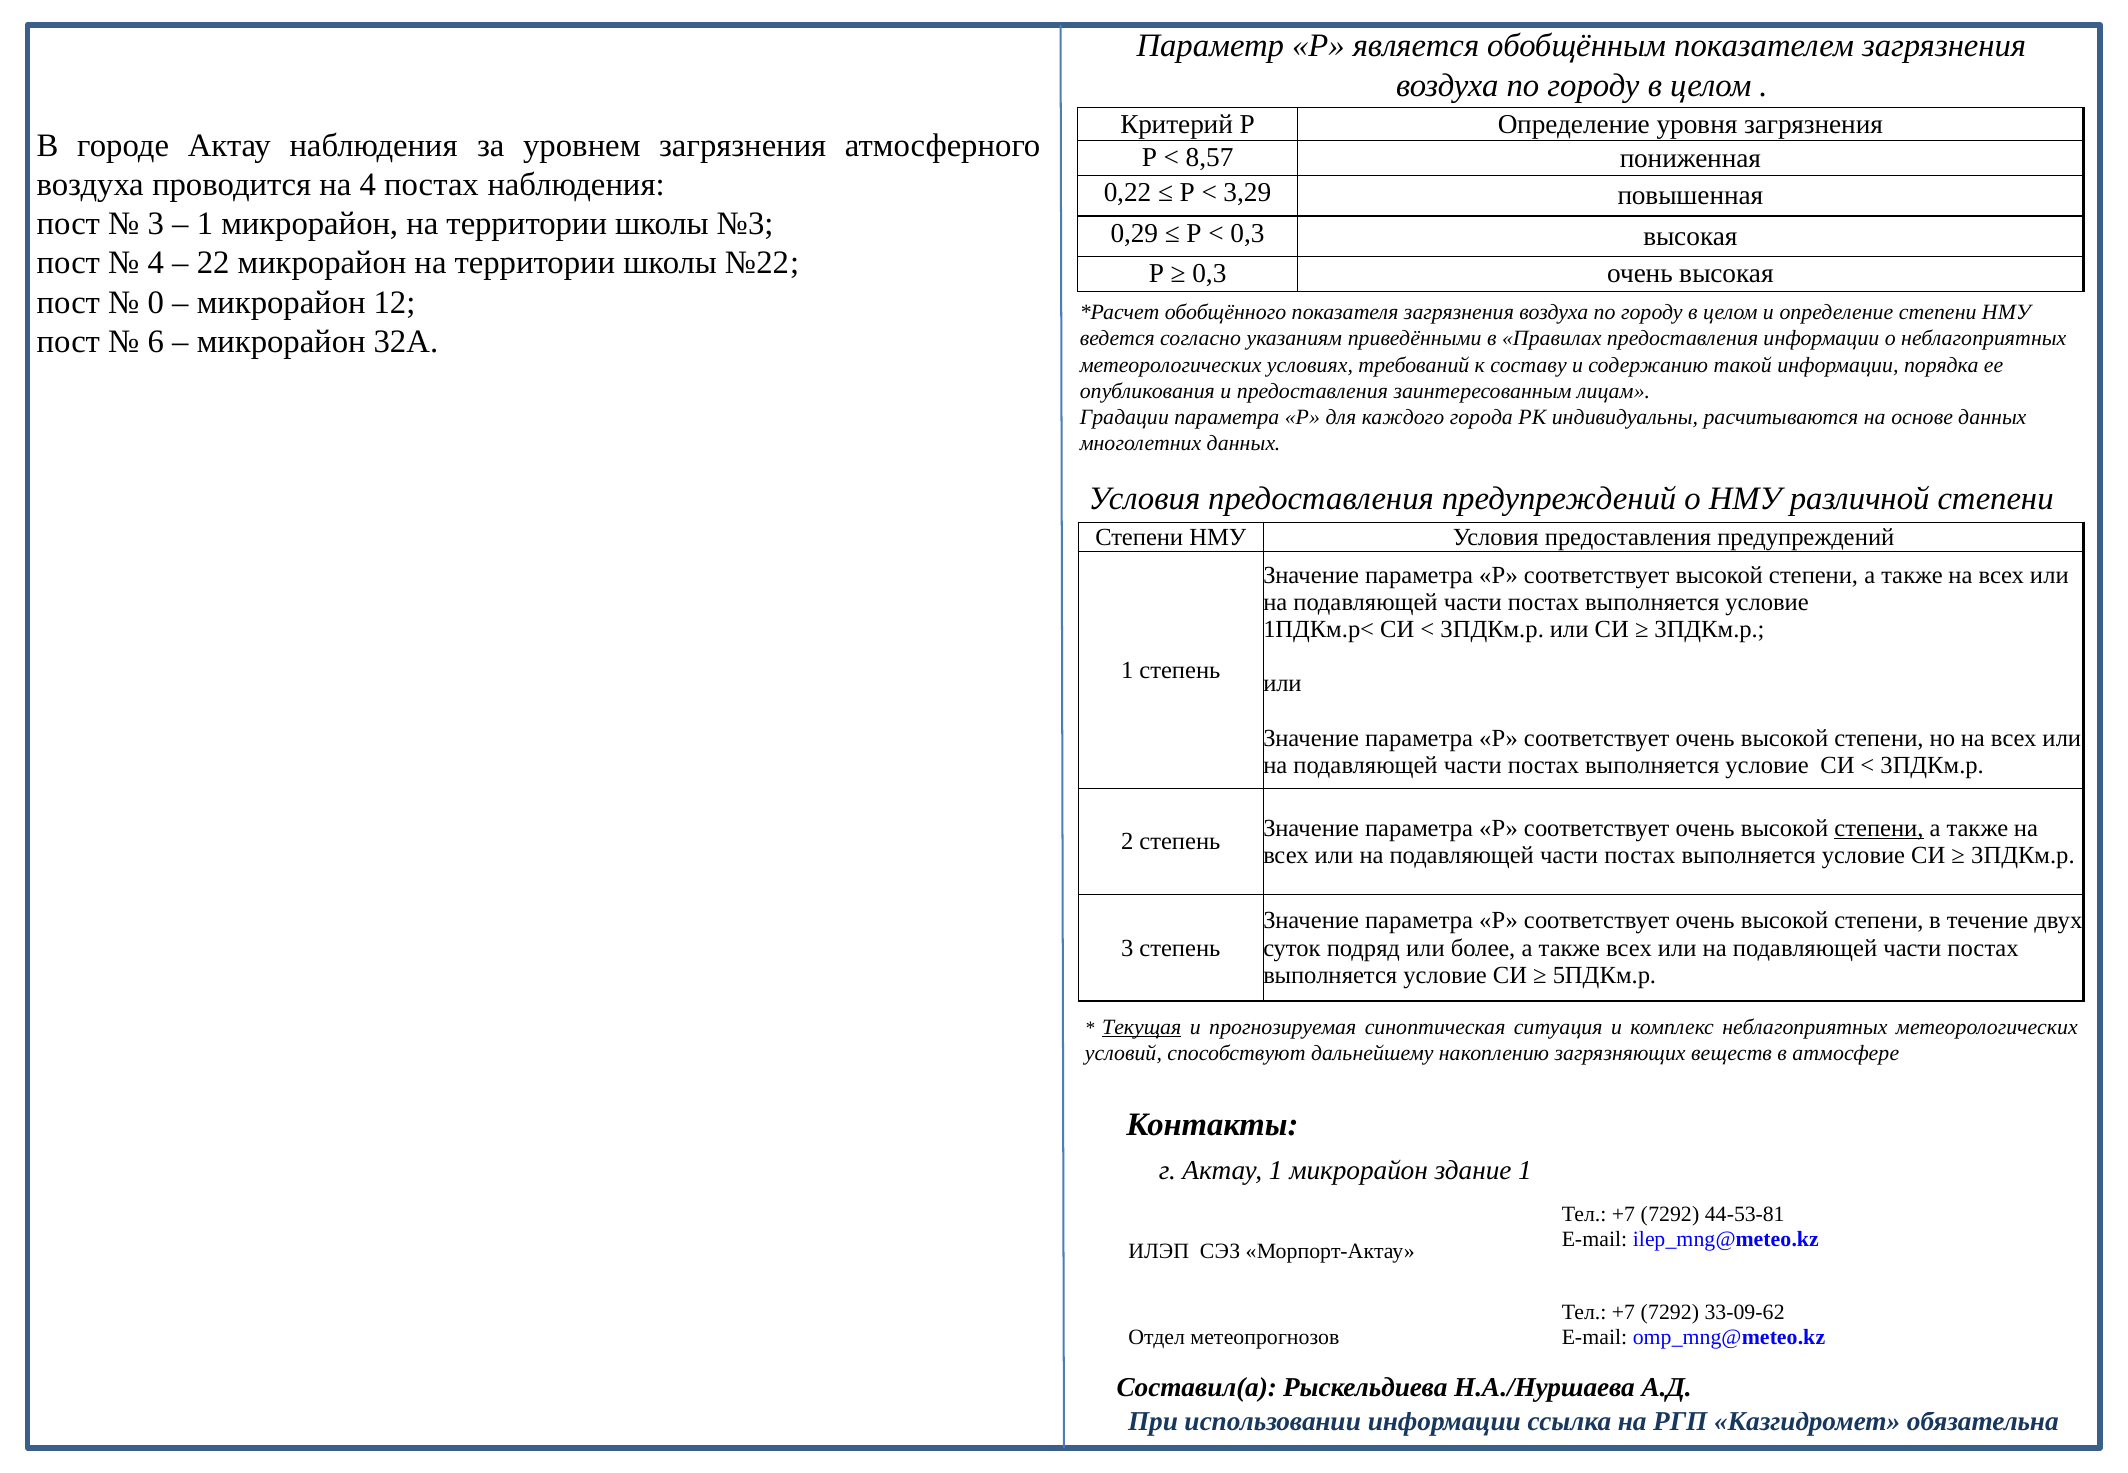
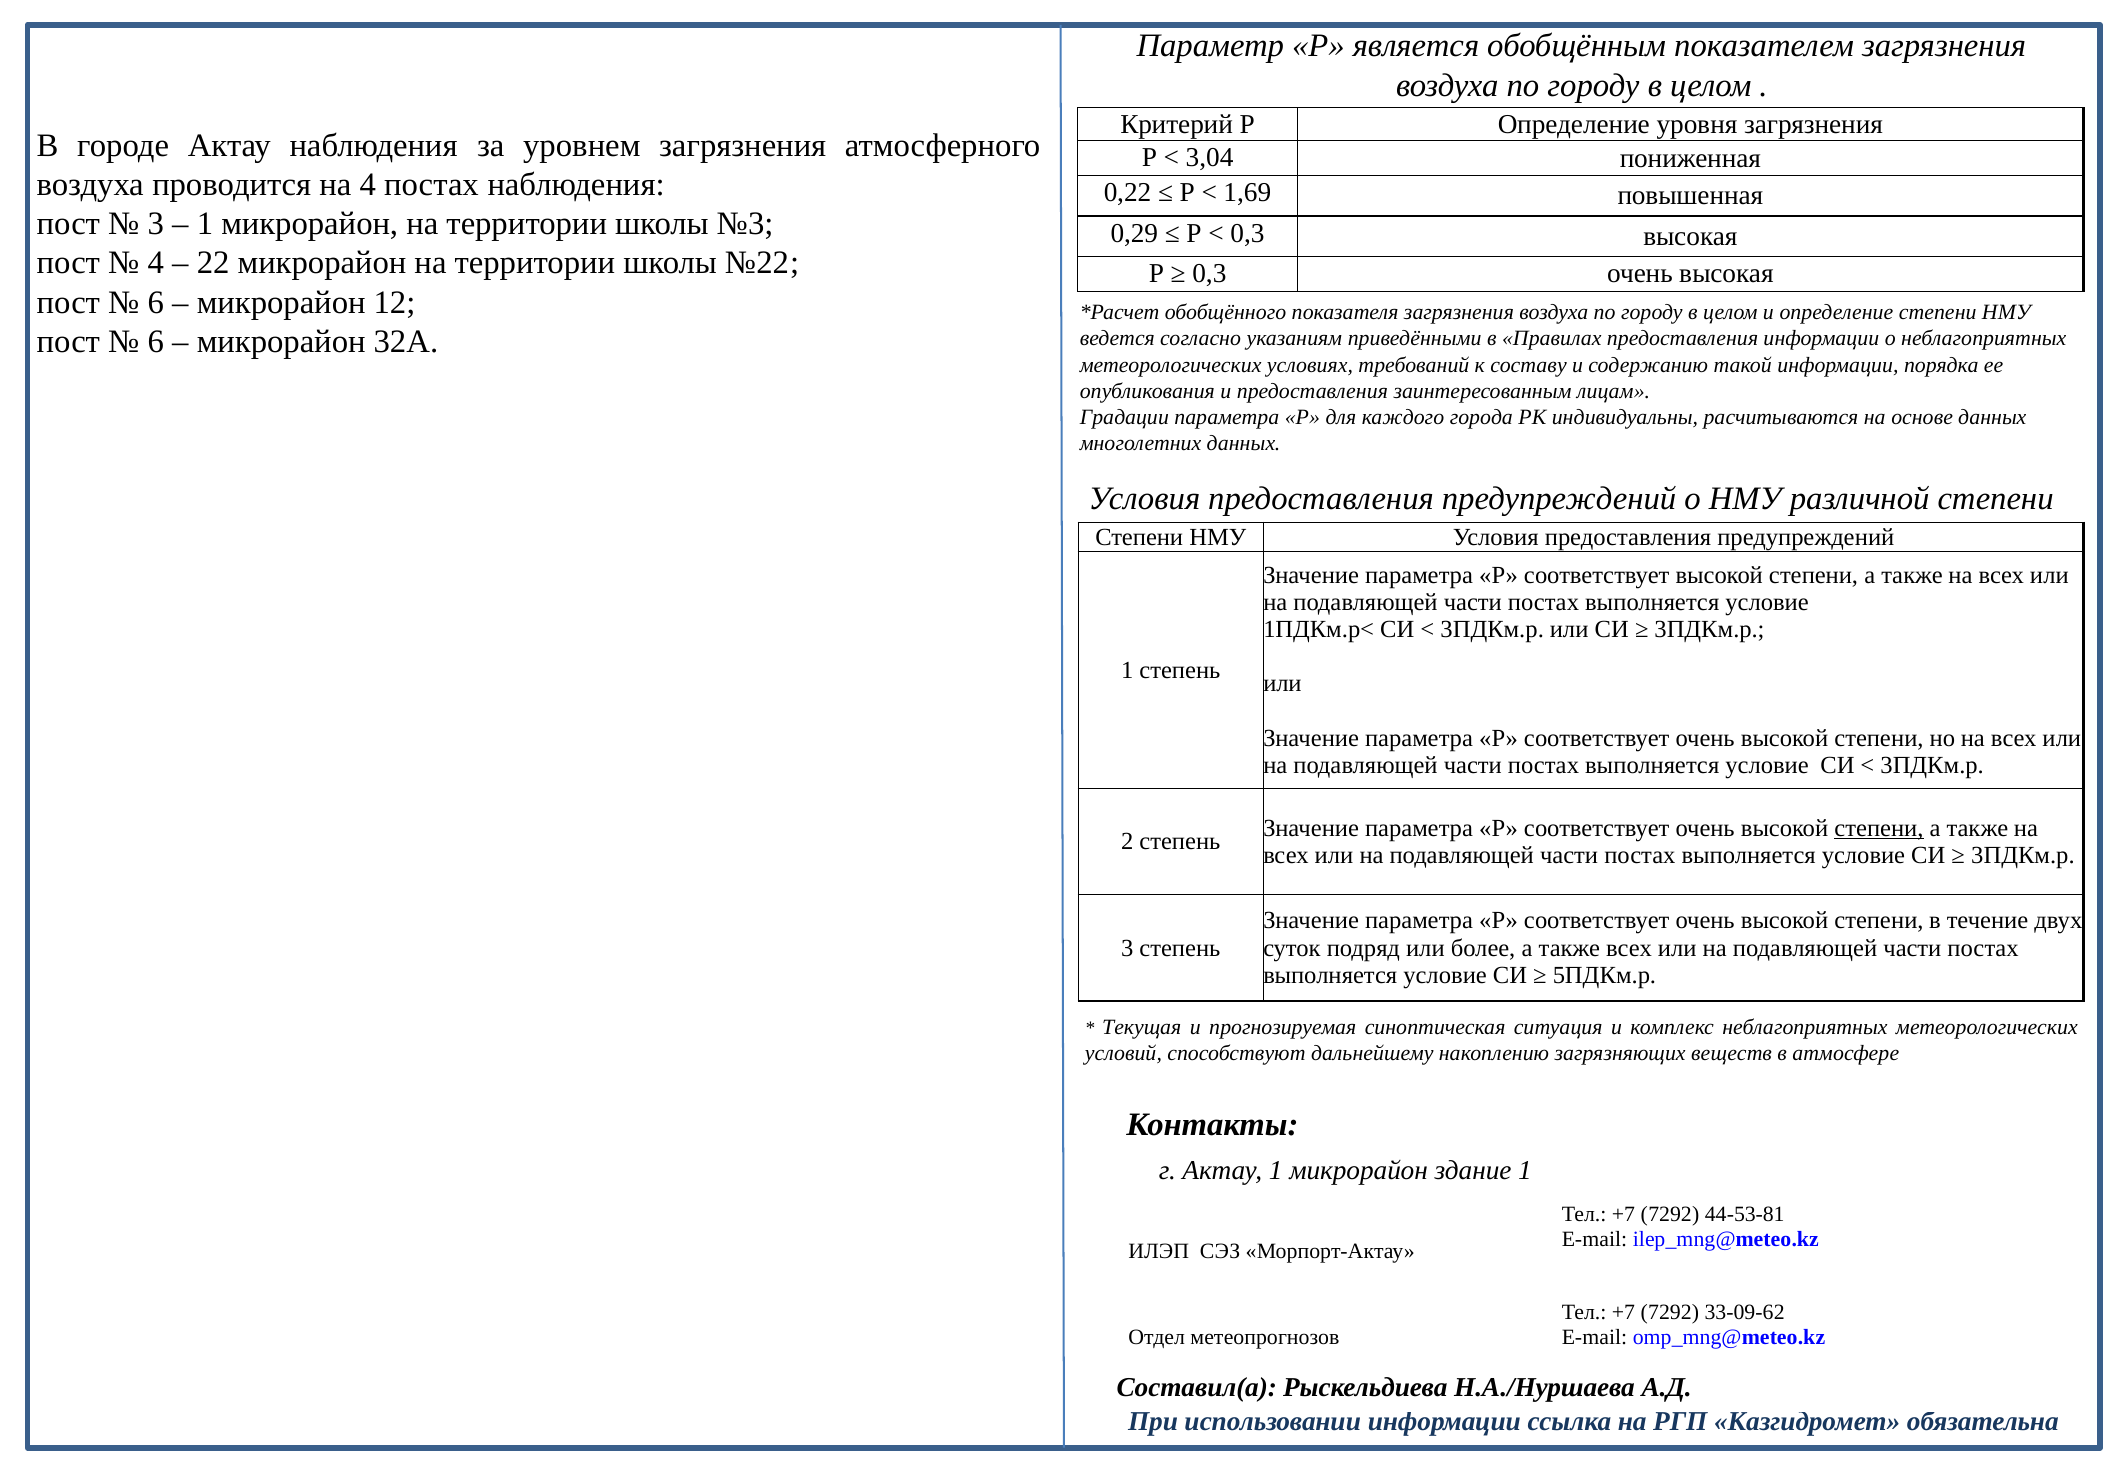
8,57: 8,57 -> 3,04
3,29: 3,29 -> 1,69
0 at (156, 302): 0 -> 6
Текущая underline: present -> none
